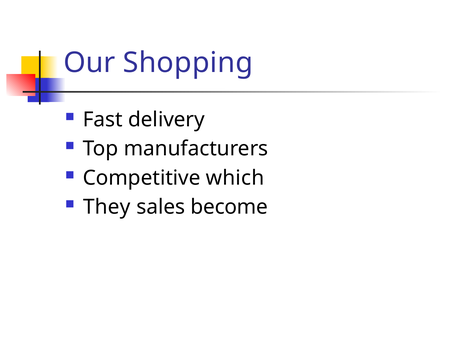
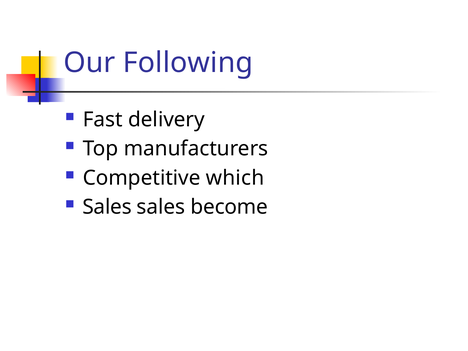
Shopping: Shopping -> Following
They at (107, 207): They -> Sales
